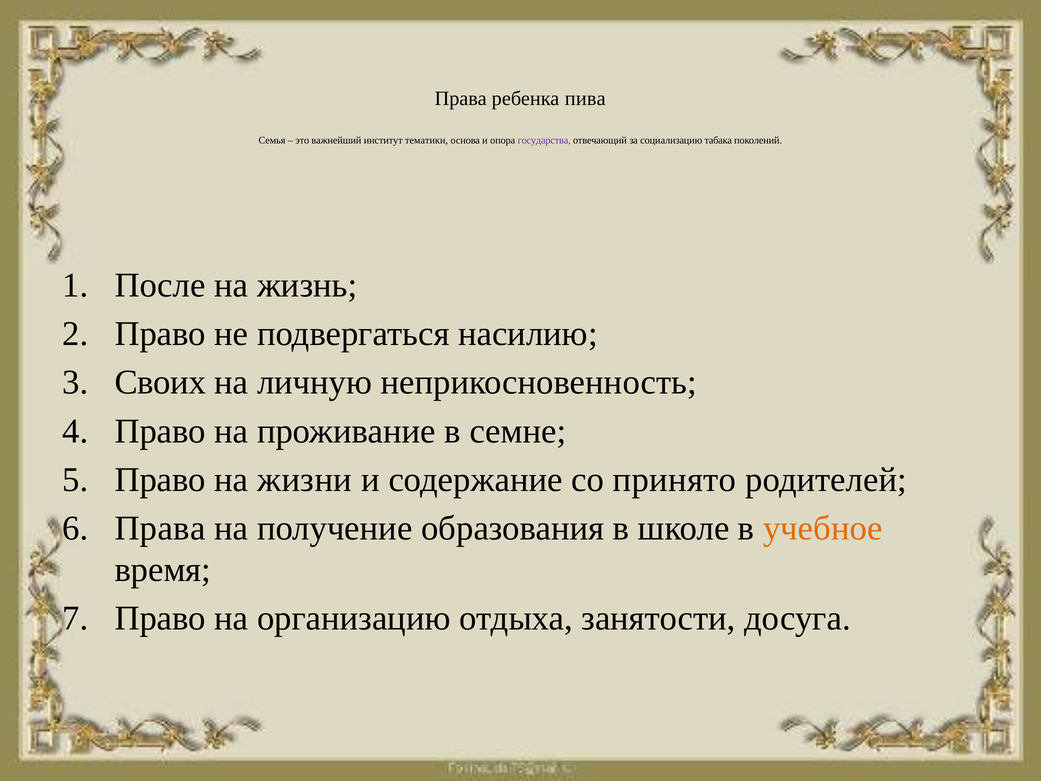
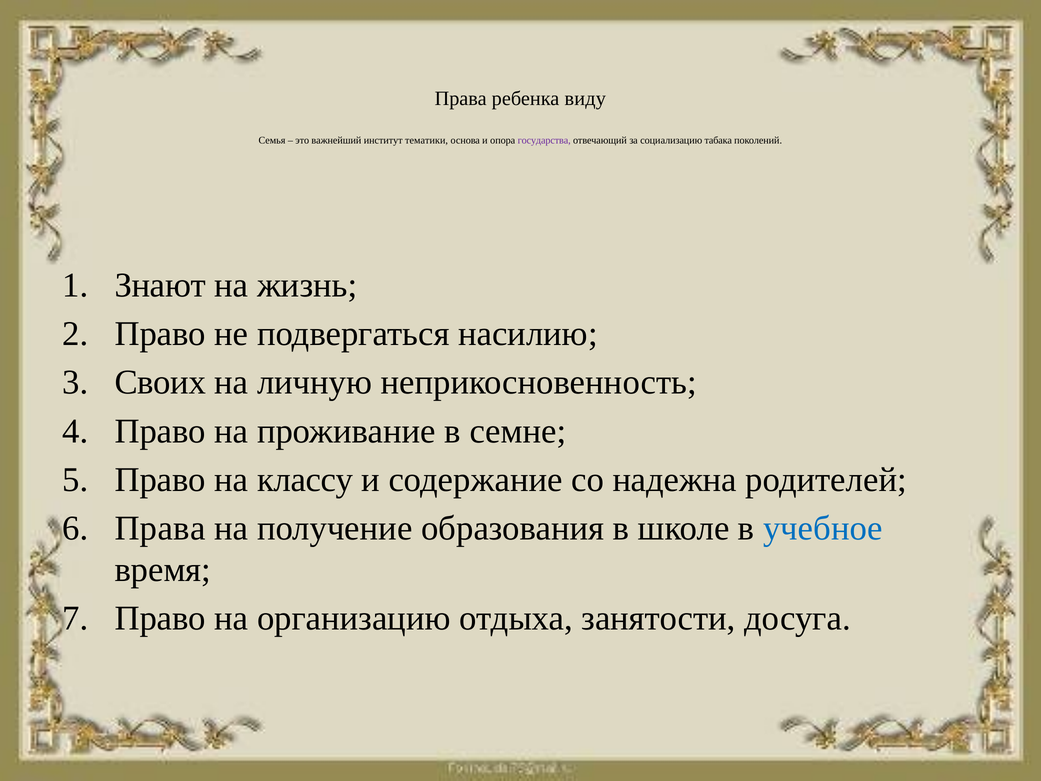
пива: пива -> виду
После: После -> Знают
жизни: жизни -> классу
принято: принято -> надежна
учебное colour: orange -> blue
